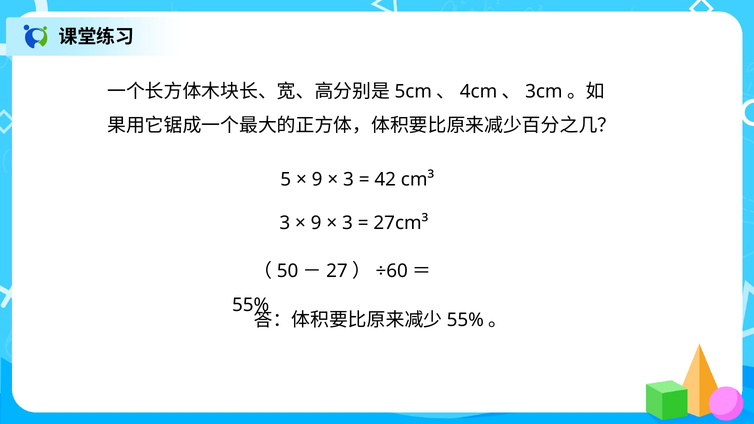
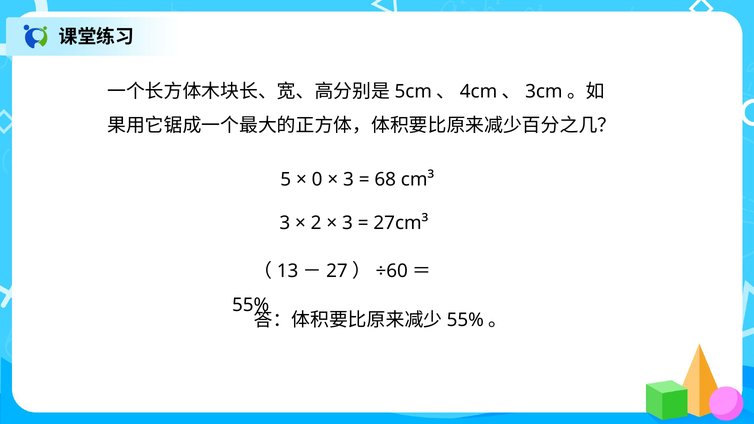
9 at (317, 179): 9 -> 0
42: 42 -> 68
9 at (316, 223): 9 -> 2
50: 50 -> 13
